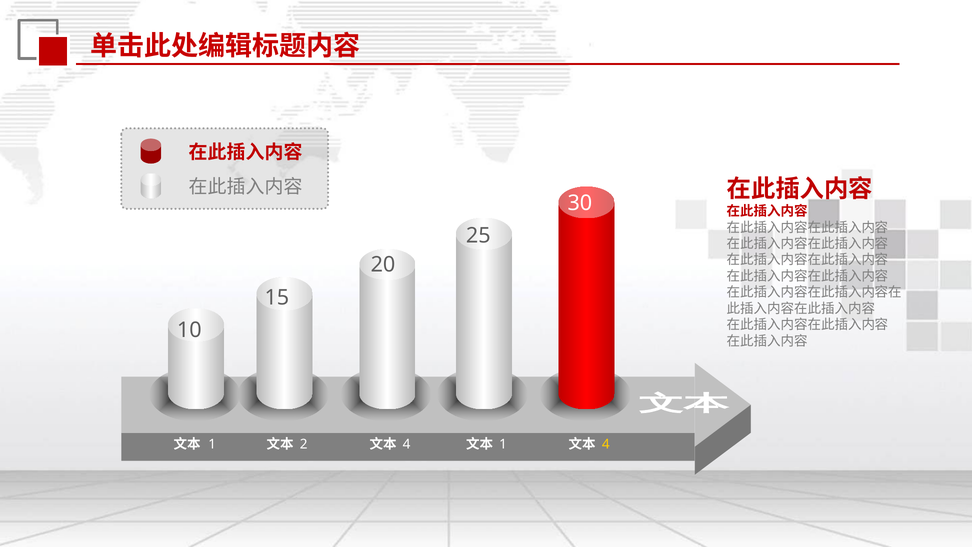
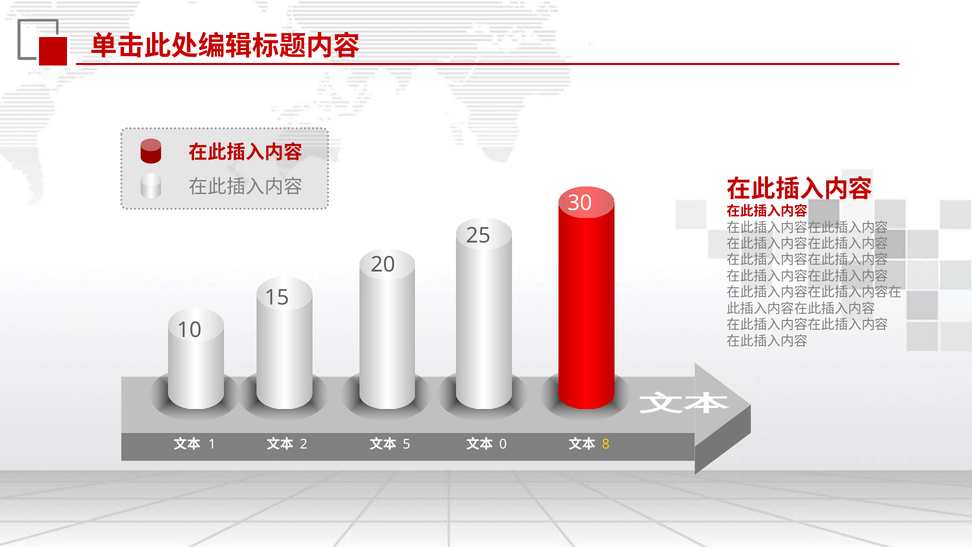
4 at (407, 444): 4 -> 5
1 at (503, 444): 1 -> 0
4 at (606, 444): 4 -> 8
